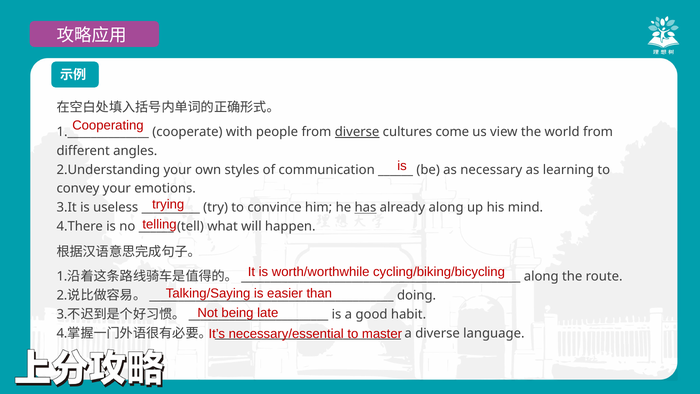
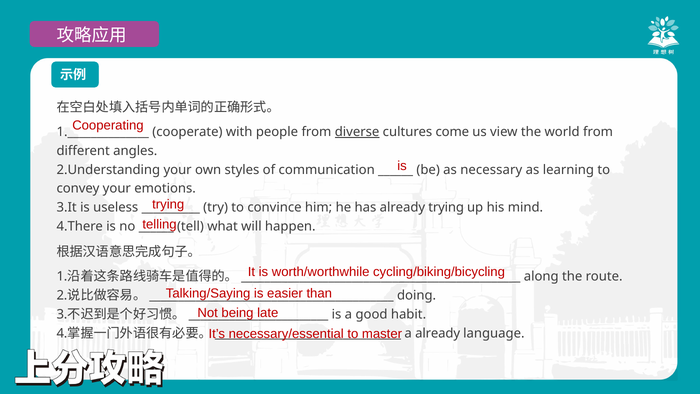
has underline: present -> none
already along: along -> trying
a diverse: diverse -> already
